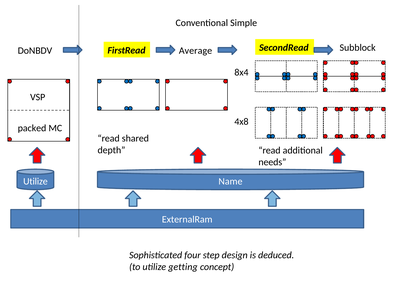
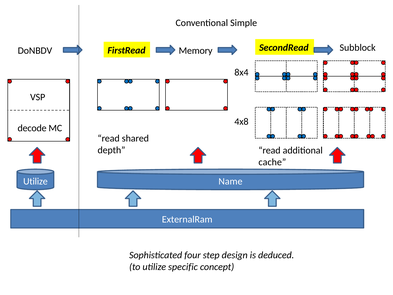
Average: Average -> Memory
packed: packed -> decode
needs: needs -> cache
getting: getting -> specific
